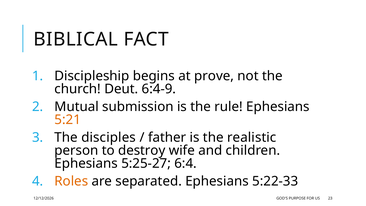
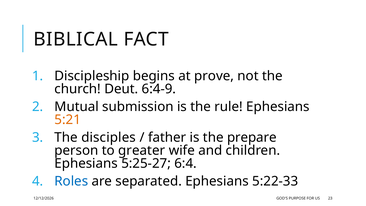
realistic: realistic -> prepare
destroy: destroy -> greater
Roles colour: orange -> blue
